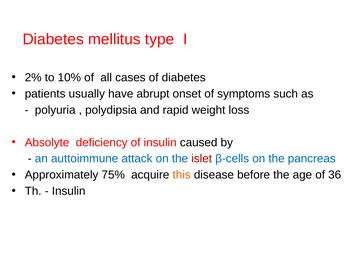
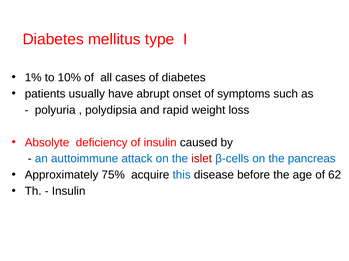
2%: 2% -> 1%
this colour: orange -> blue
36: 36 -> 62
